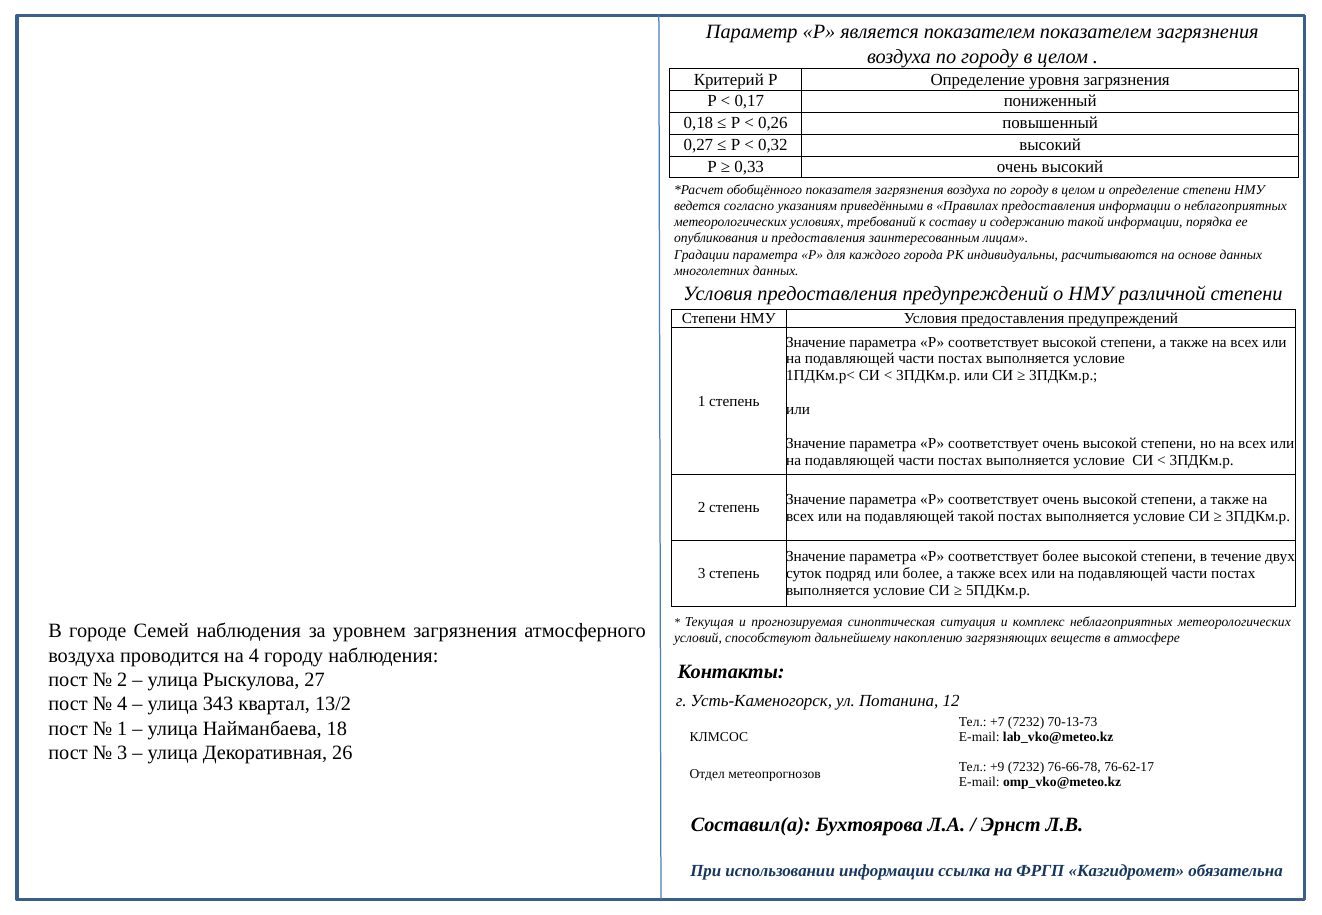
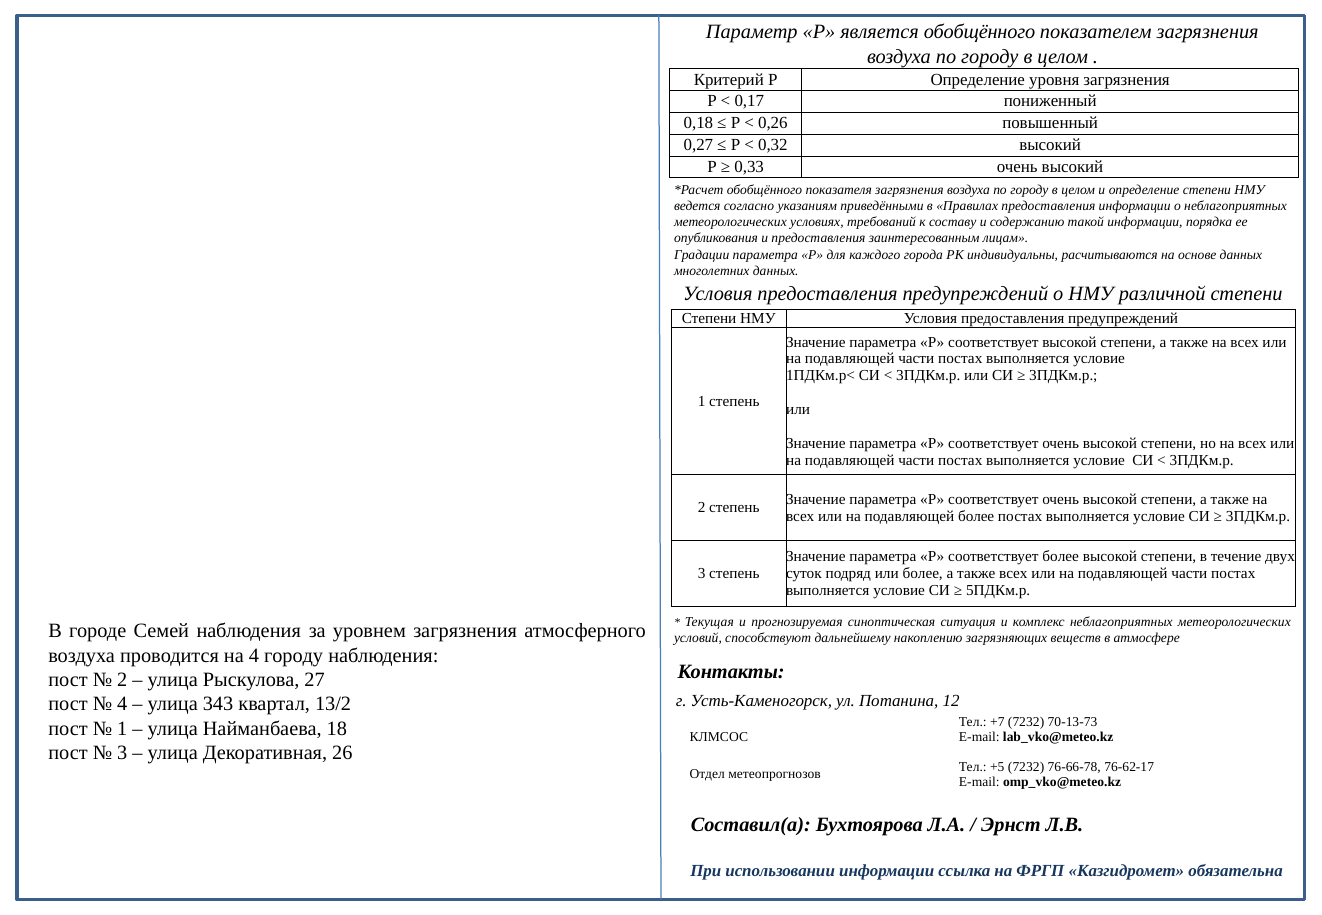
является показателем: показателем -> обобщённого
подавляющей такой: такой -> более
+9: +9 -> +5
